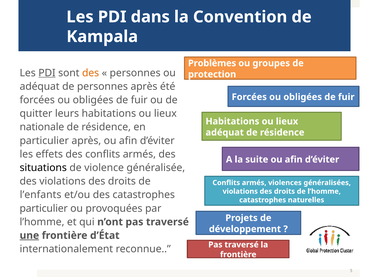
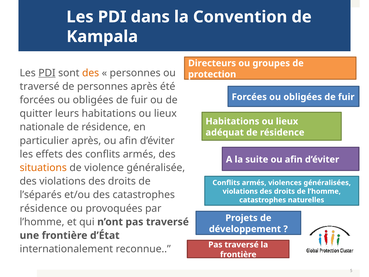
Problèmes: Problèmes -> Directeurs
adéquat at (40, 86): adéquat -> traversé
situations colour: black -> orange
l’enfants: l’enfants -> l’séparés
particulier at (44, 208): particulier -> résidence
une underline: present -> none
